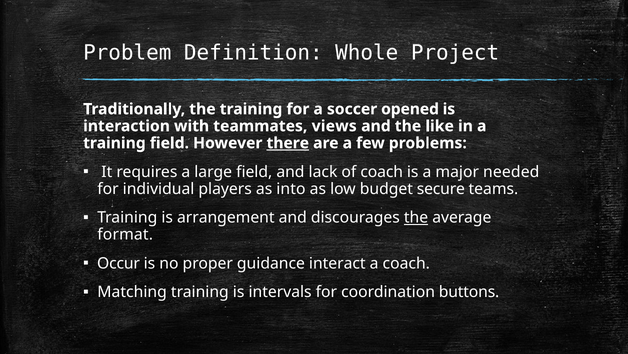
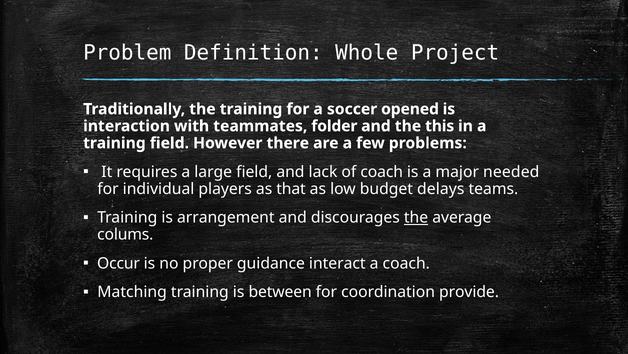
views: views -> folder
like: like -> this
there underline: present -> none
into: into -> that
secure: secure -> delays
format: format -> colums
intervals: intervals -> between
buttons: buttons -> provide
